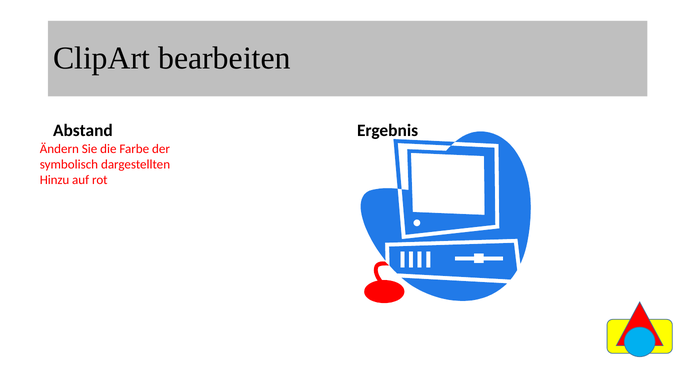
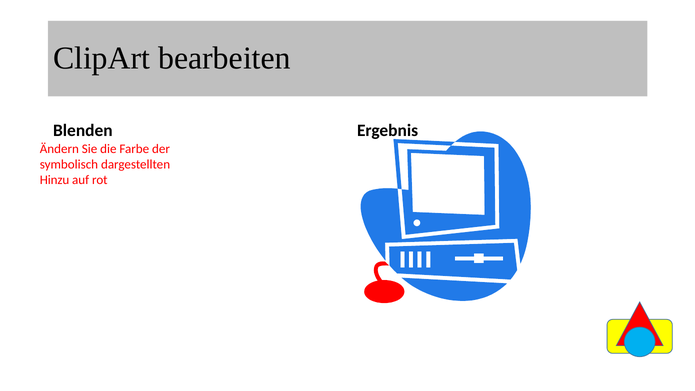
Abstand: Abstand -> Blenden
